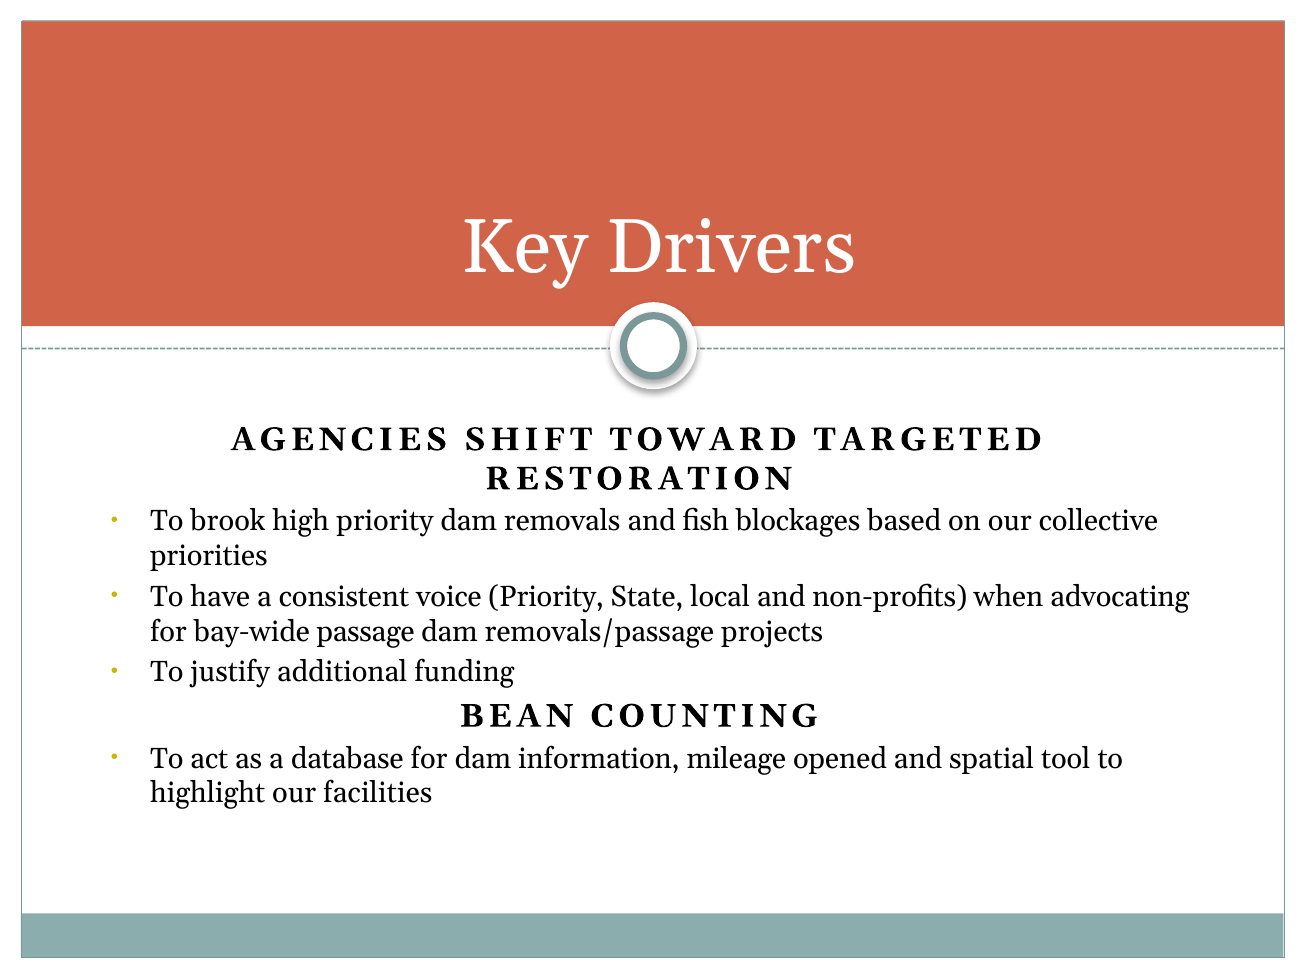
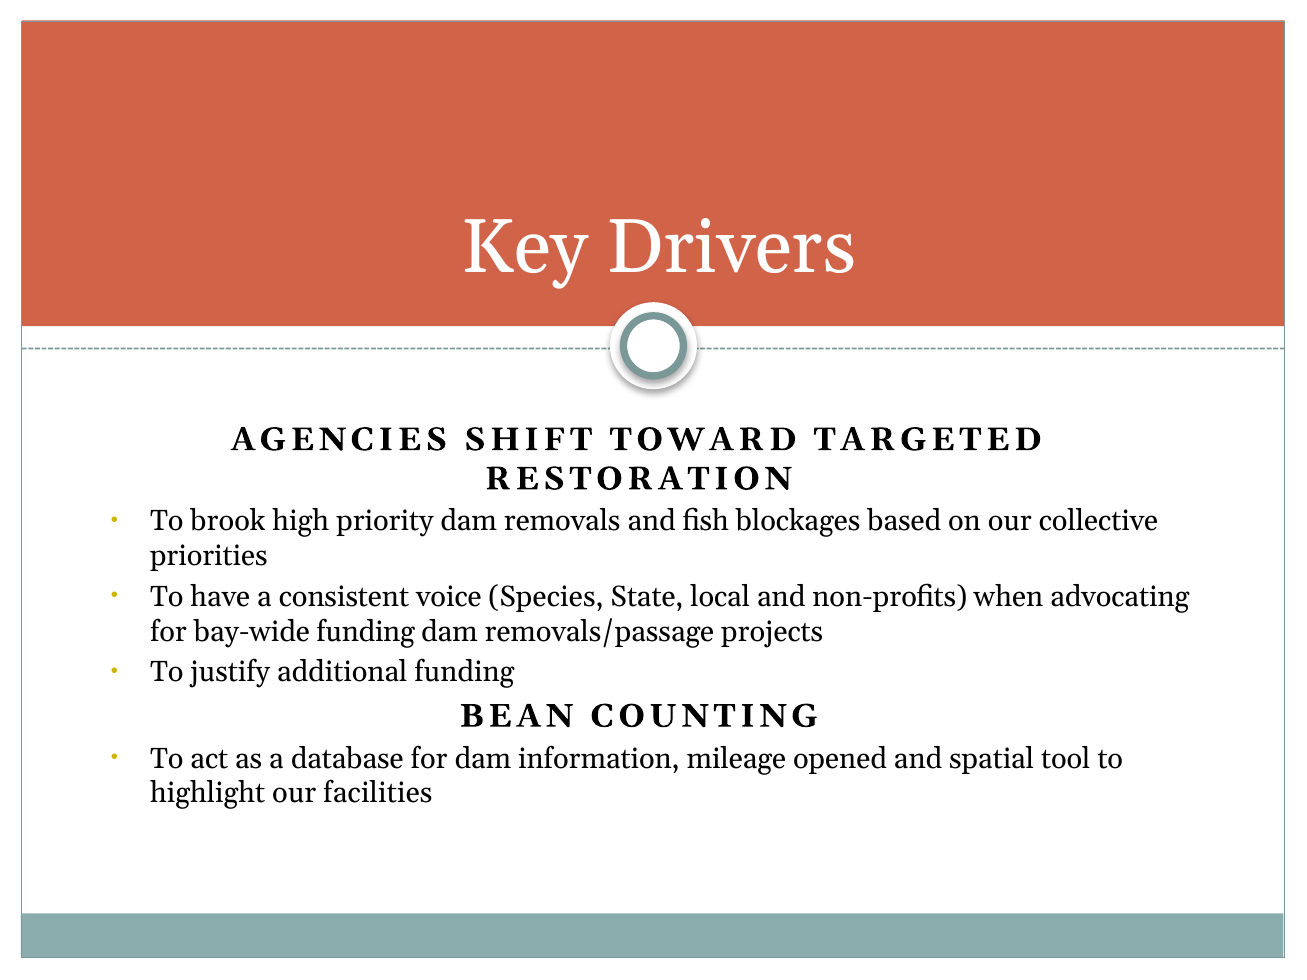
voice Priority: Priority -> Species
bay-wide passage: passage -> funding
